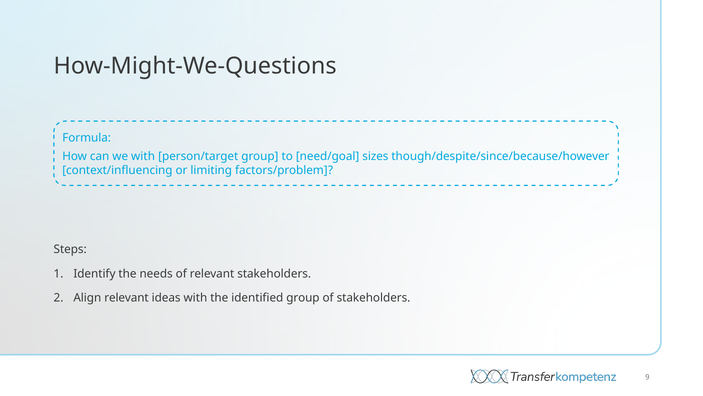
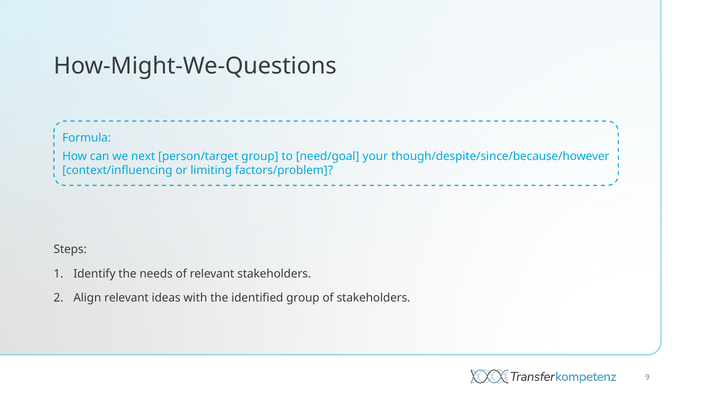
we with: with -> next
sizes: sizes -> your
